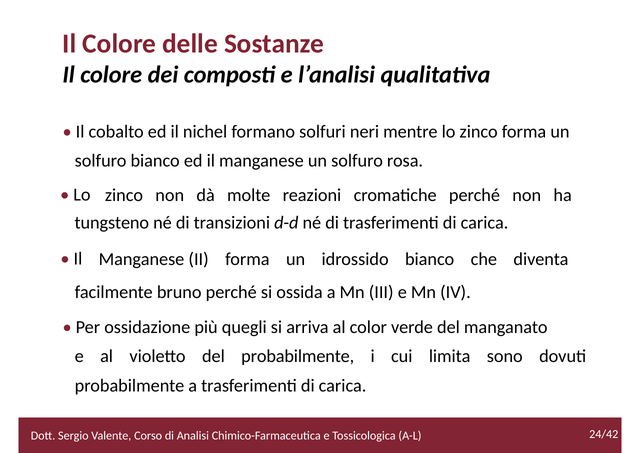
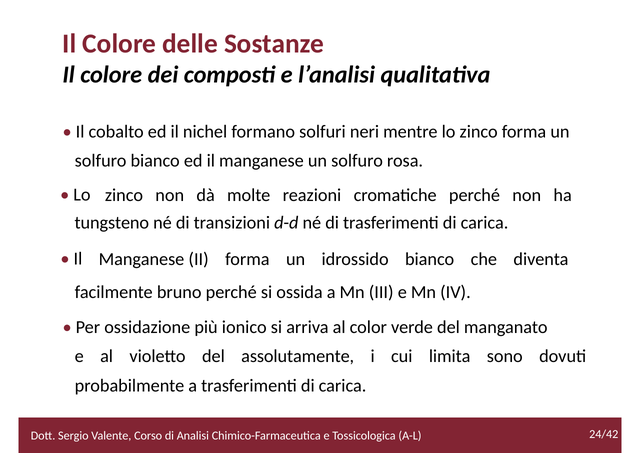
quegli: quegli -> ionico
del probabilmente: probabilmente -> assolutamente
